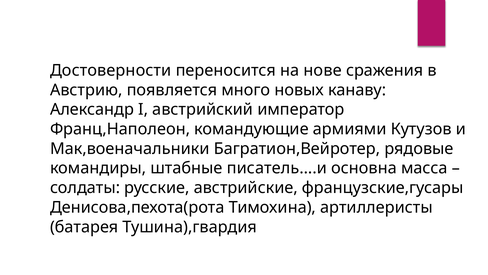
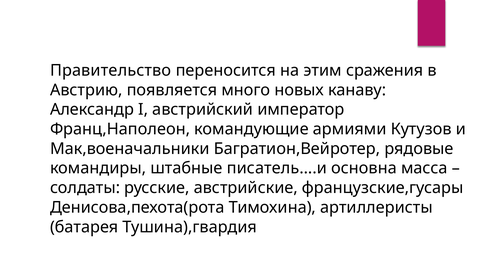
Достоверности: Достоверности -> Правительство
нове: нове -> этим
